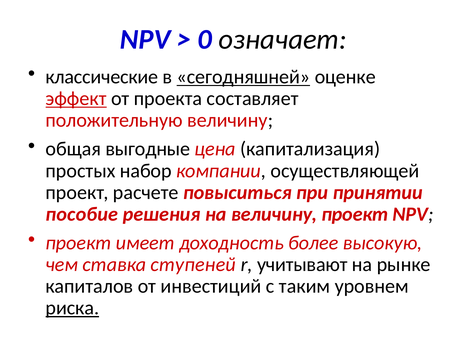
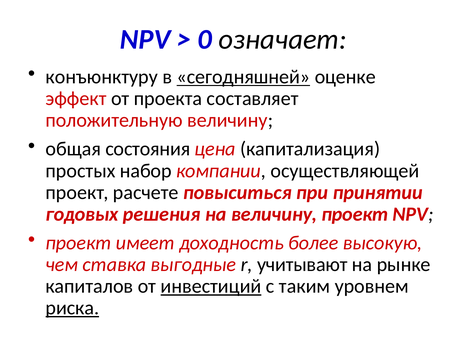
классические: классические -> конъюнктуру
эффект underline: present -> none
выгодные: выгодные -> состояния
пособие: пособие -> годовых
ступеней: ступеней -> выгодные
инвестиций underline: none -> present
